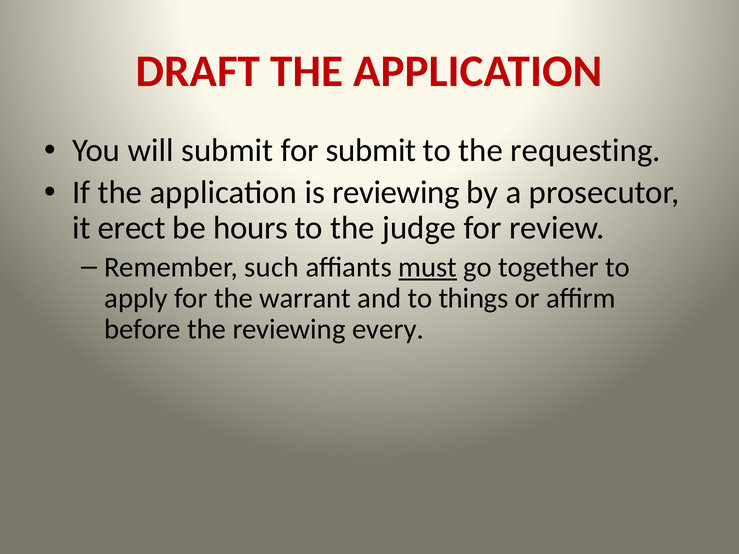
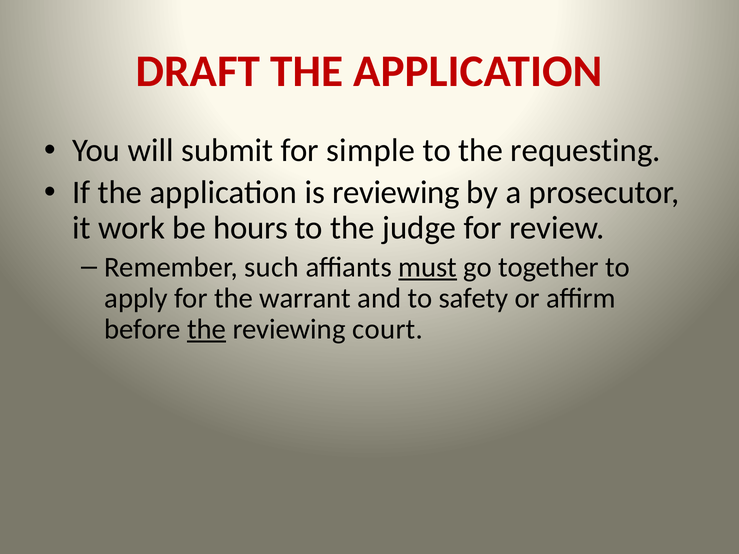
for submit: submit -> simple
erect: erect -> work
things: things -> safety
the at (207, 329) underline: none -> present
every: every -> court
